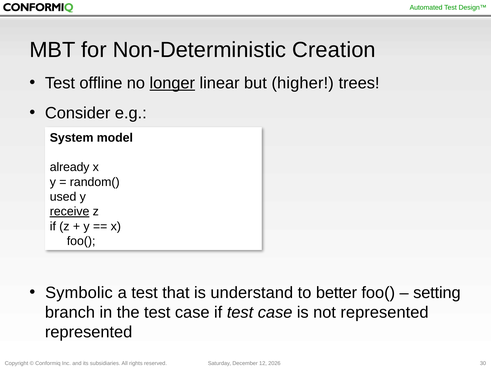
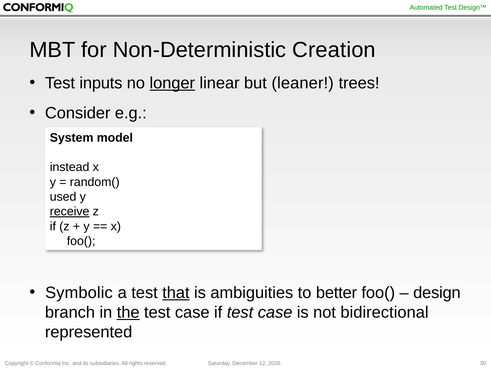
offline: offline -> inputs
higher: higher -> leaner
already: already -> instead
that underline: none -> present
understand: understand -> ambiguities
setting: setting -> design
the underline: none -> present
not represented: represented -> bidirectional
